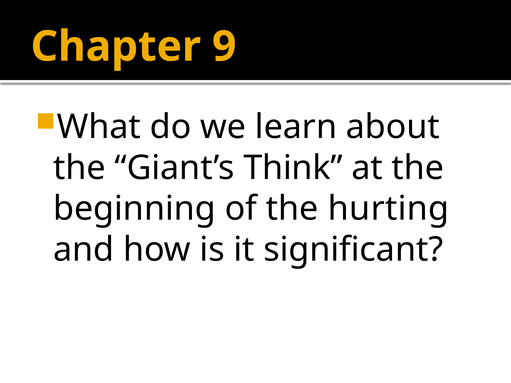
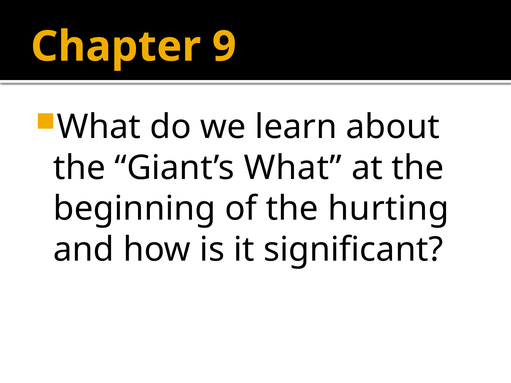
Giant’s Think: Think -> What
